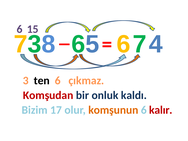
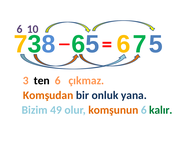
15: 15 -> 10
4: 4 -> 5
Komşudan colour: red -> orange
kaldı: kaldı -> yana
17: 17 -> 49
kalır colour: red -> green
